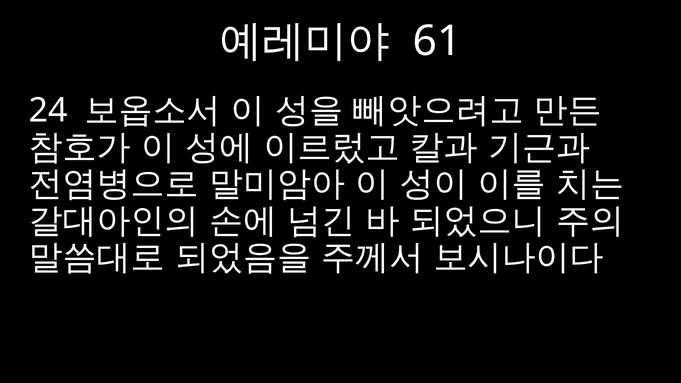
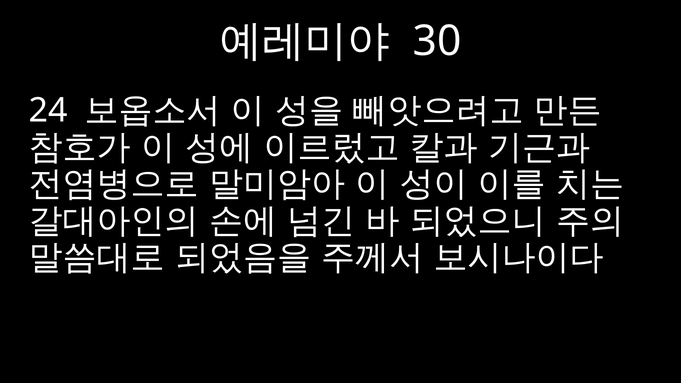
61: 61 -> 30
